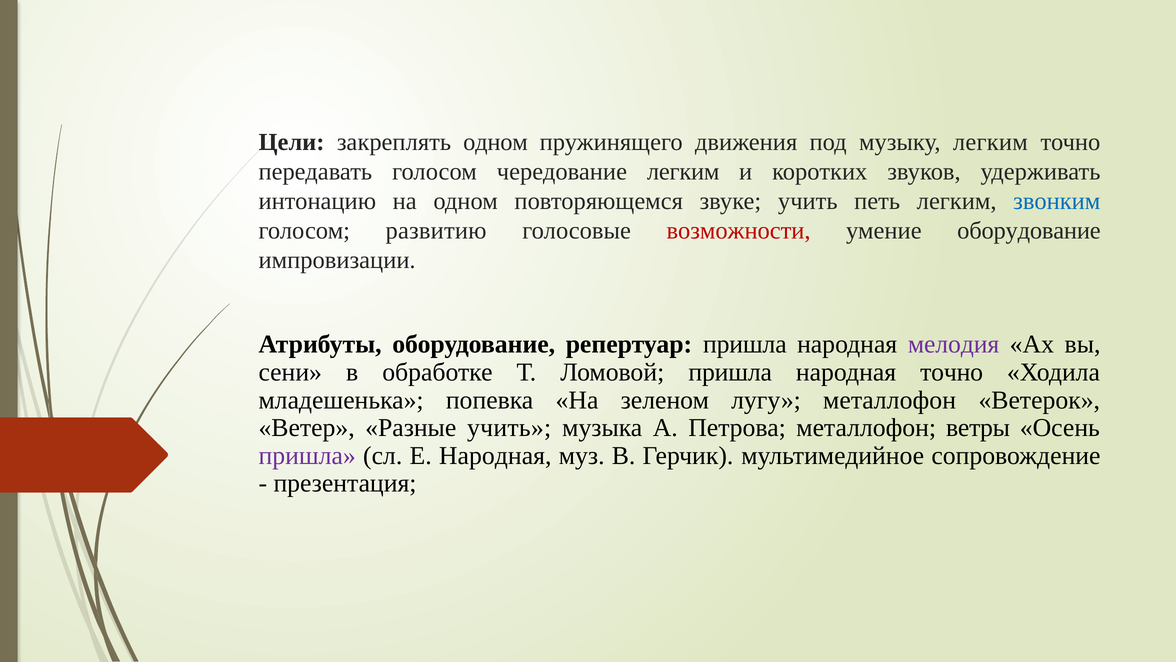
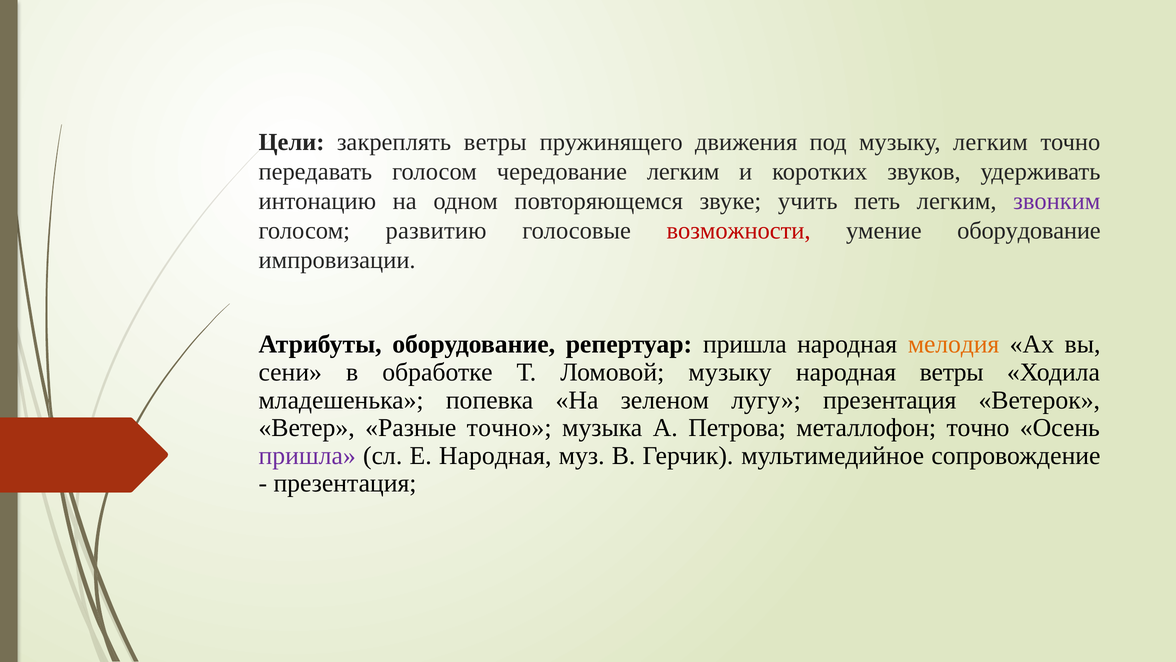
закреплять одном: одном -> ветры
звонким colour: blue -> purple
мелодия colour: purple -> orange
Ломовой пришла: пришла -> музыку
народная точно: точно -> ветры
лугу металлофон: металлофон -> презентация
Разные учить: учить -> точно
металлофон ветры: ветры -> точно
